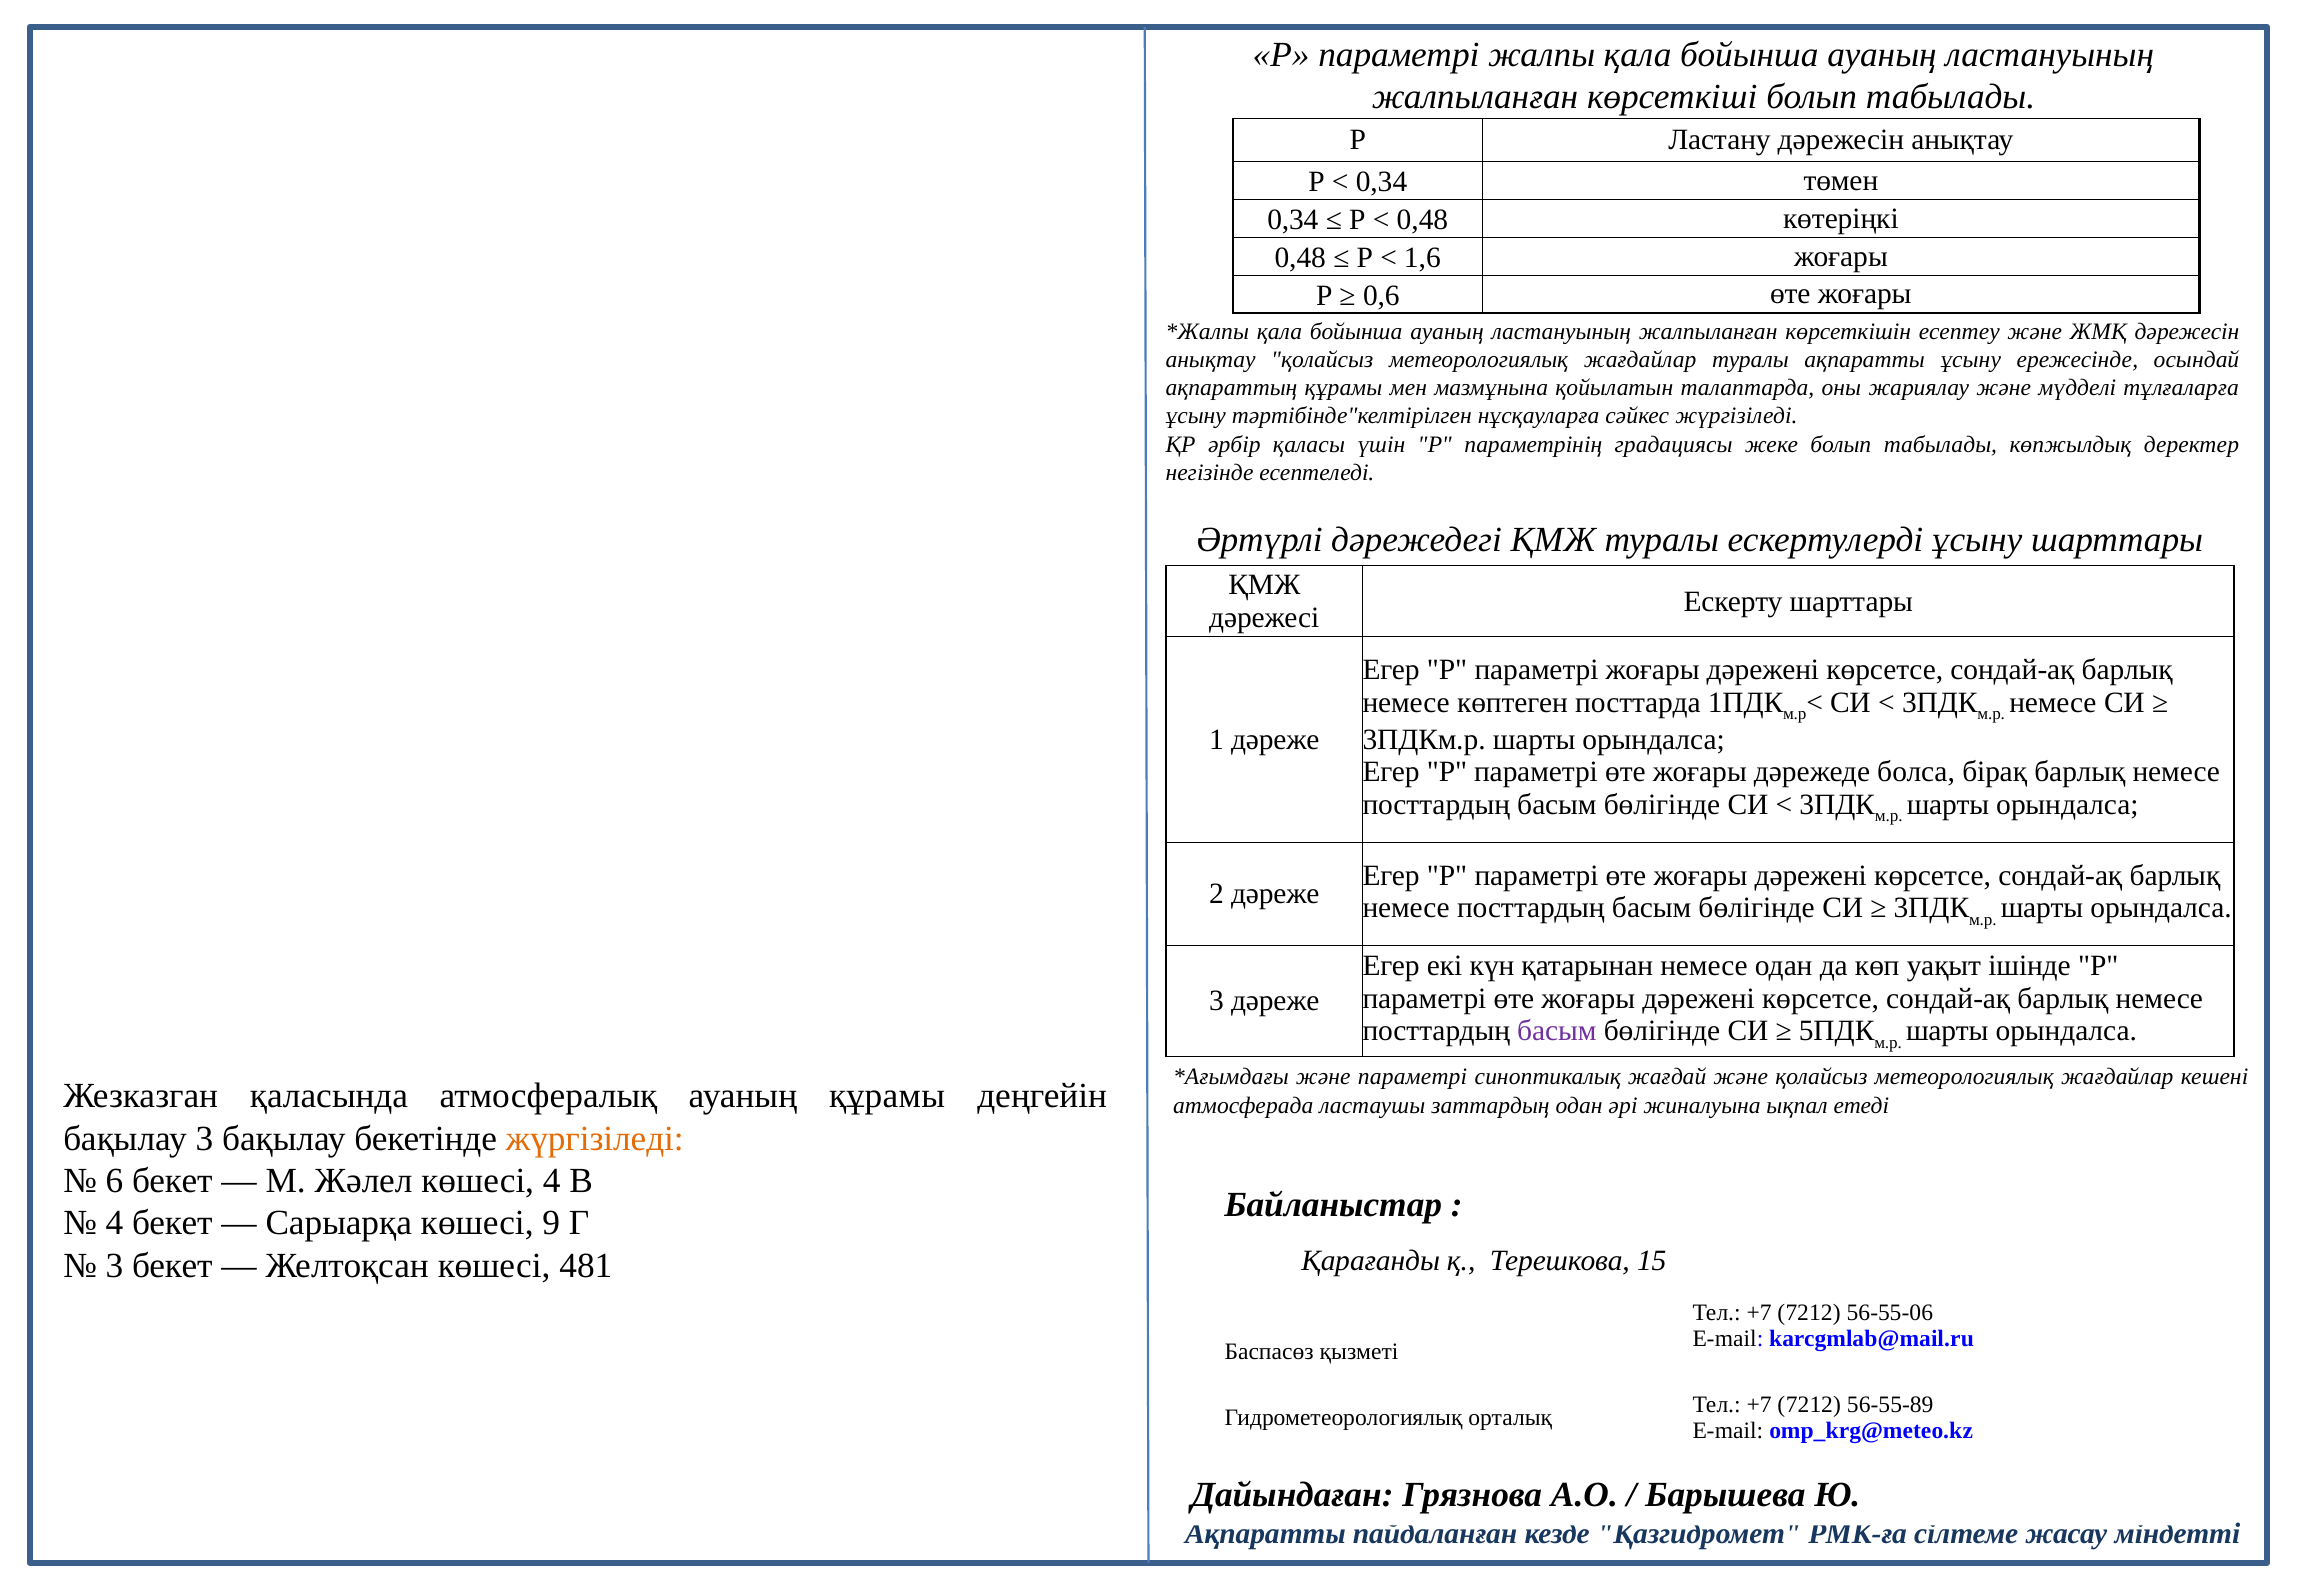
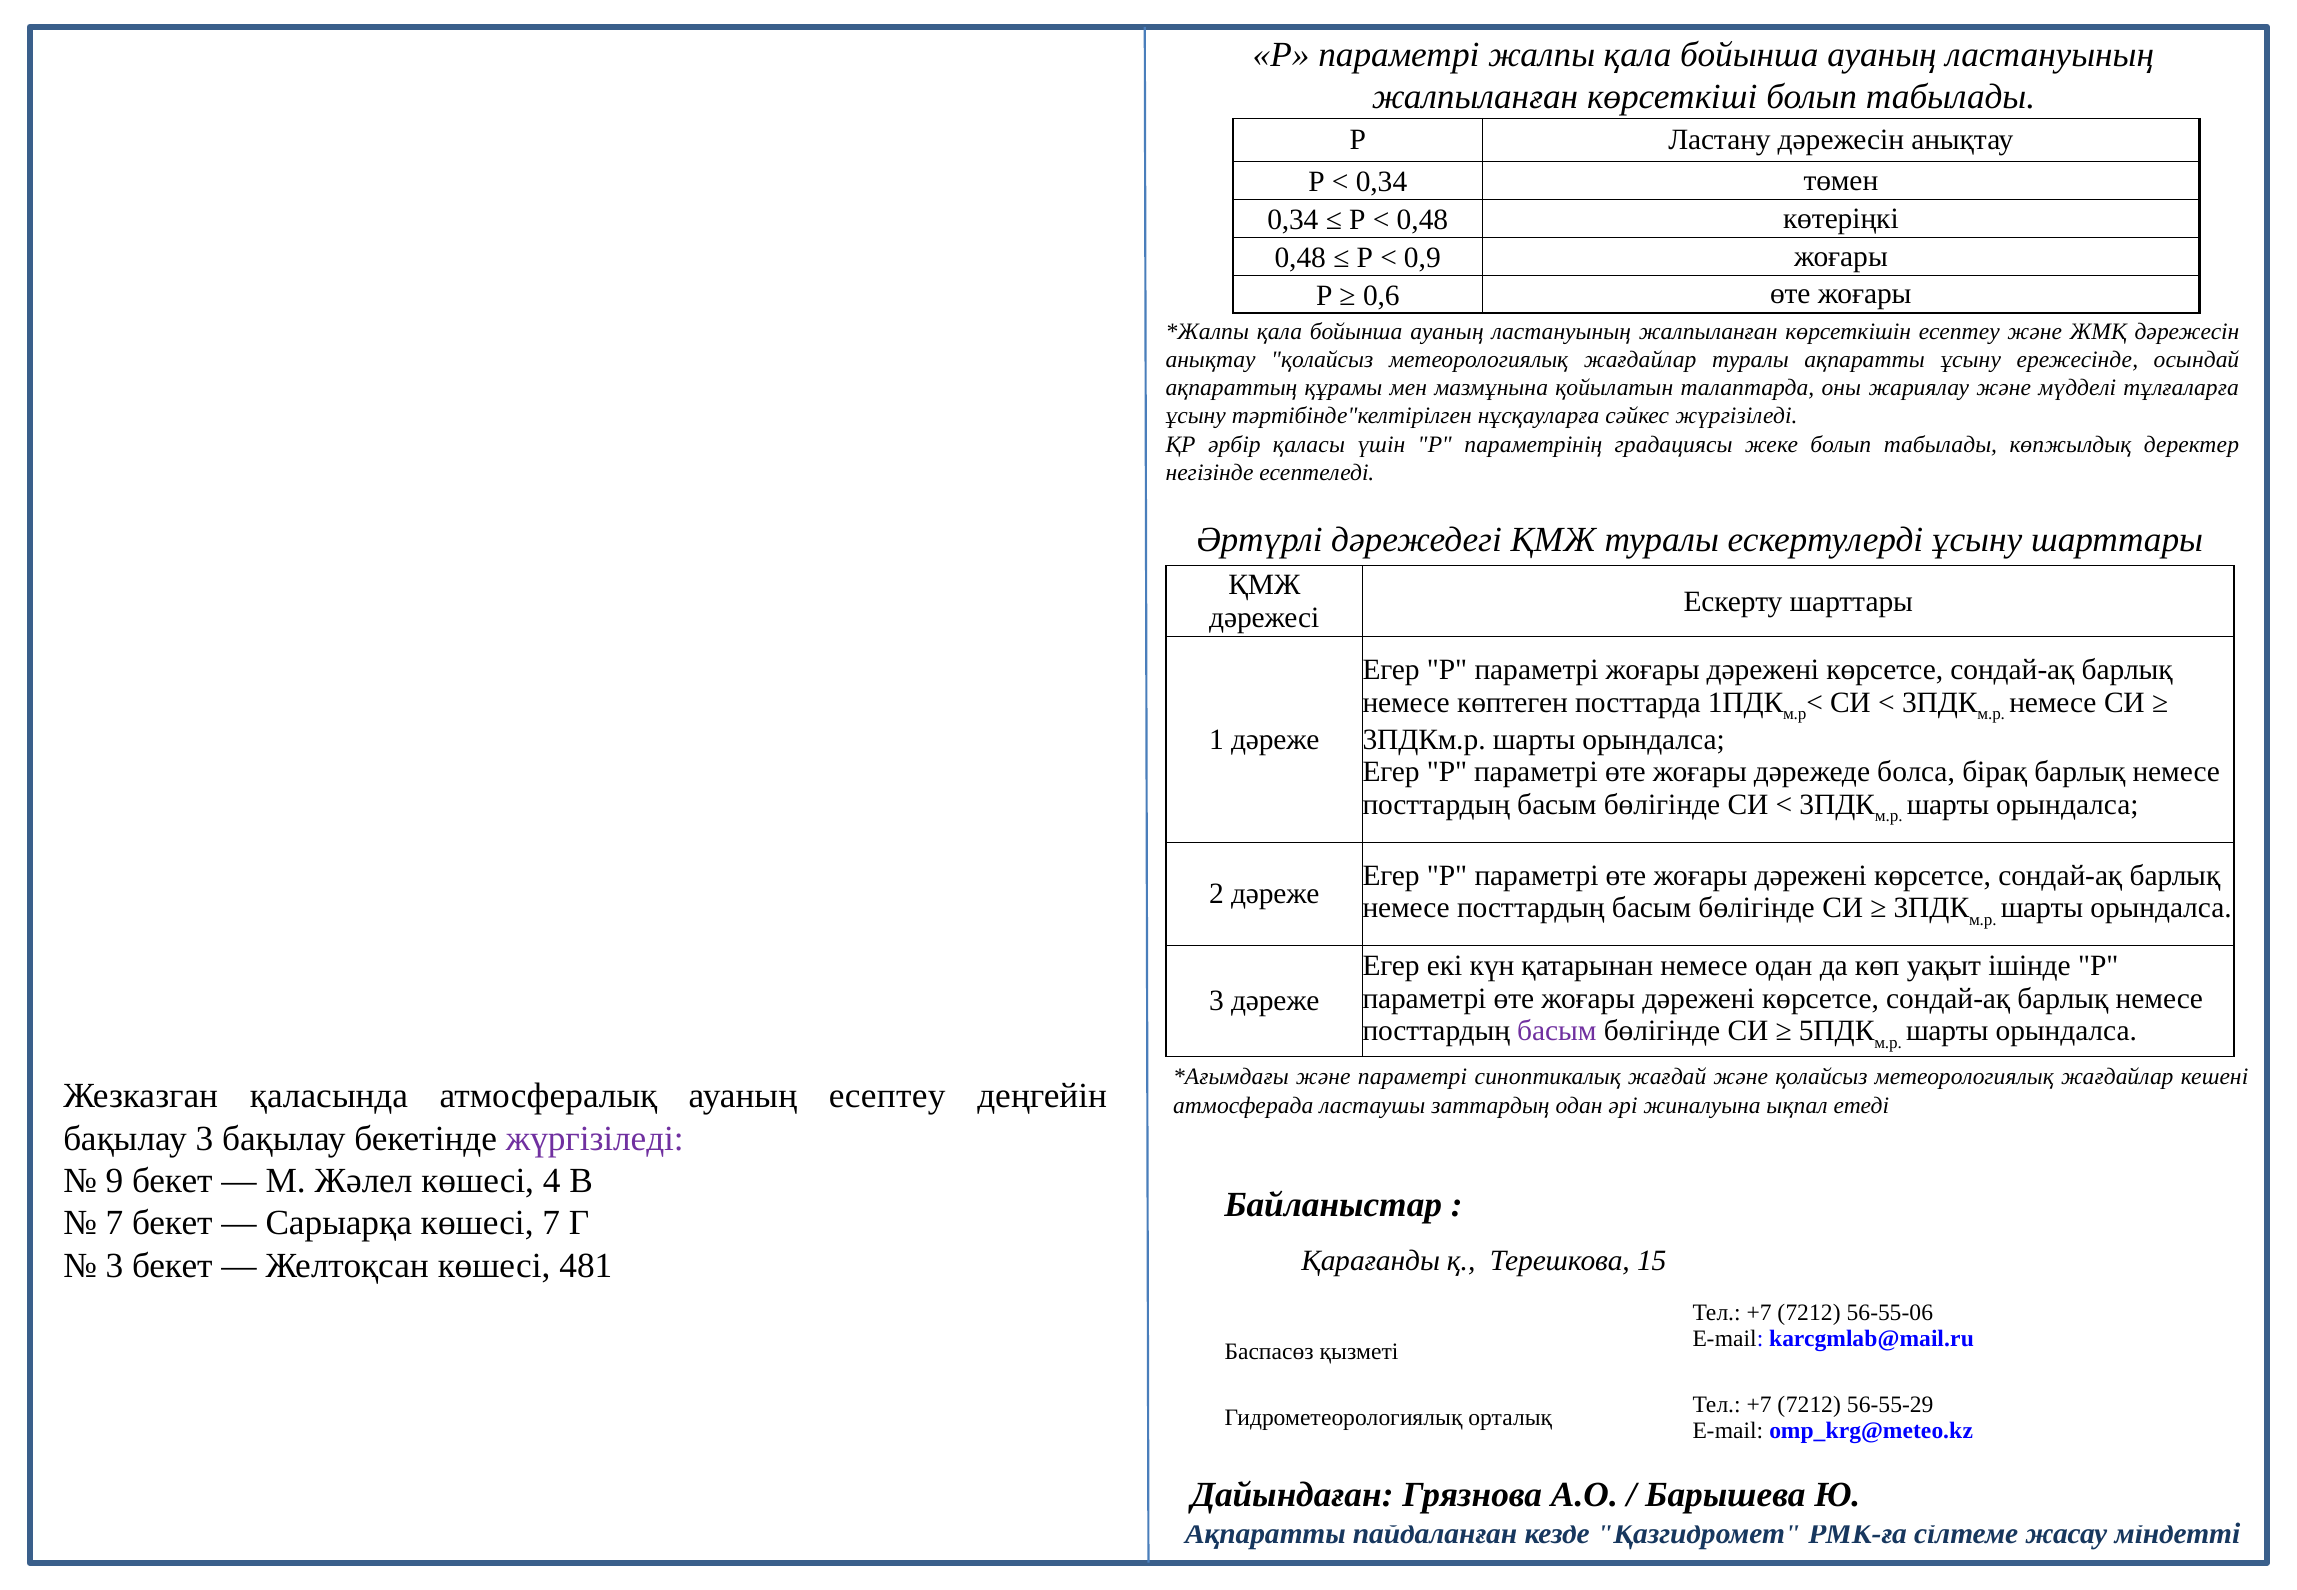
1,6: 1,6 -> 0,9
ауаның құрамы: құрамы -> есептеу
жүргізіледі at (595, 1139) colour: orange -> purple
6: 6 -> 9
4 at (115, 1223): 4 -> 7
көшесі 9: 9 -> 7
56-55-89: 56-55-89 -> 56-55-29
